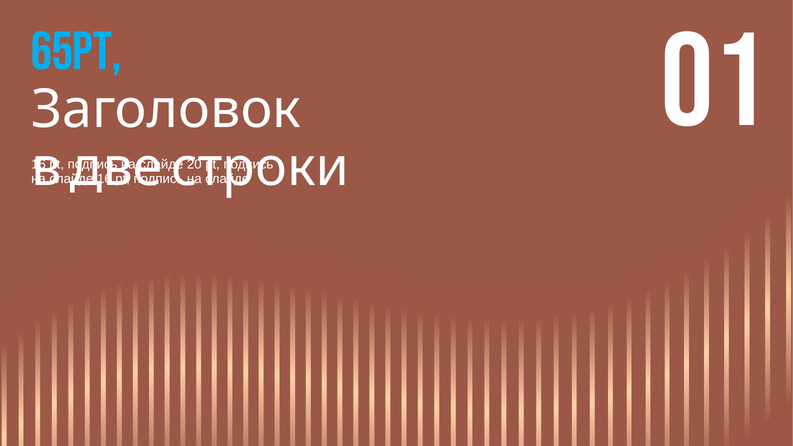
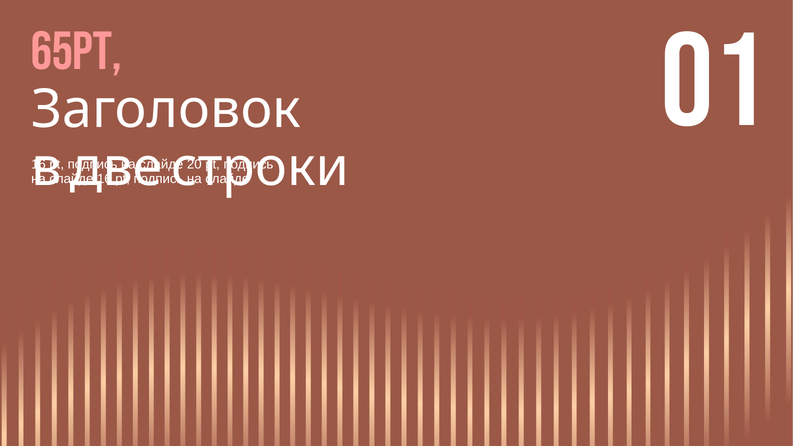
65pt colour: light blue -> pink
